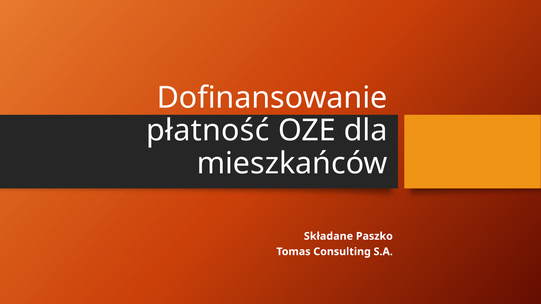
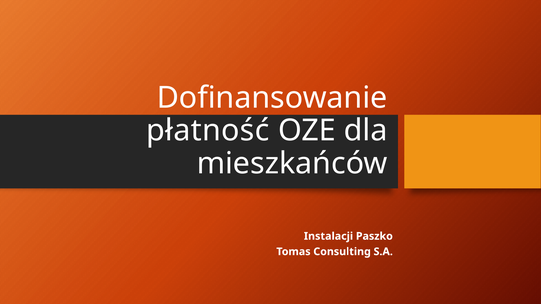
Składane: Składane -> Instalacji
